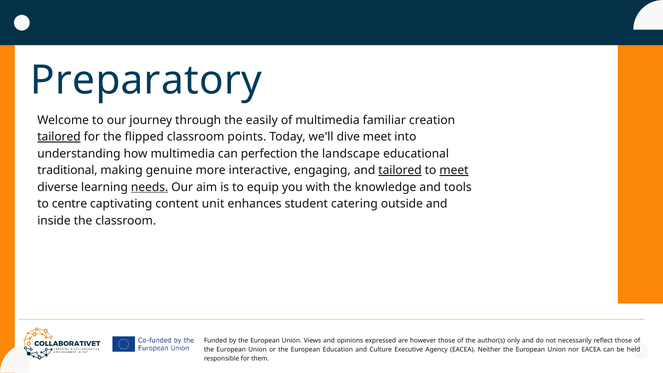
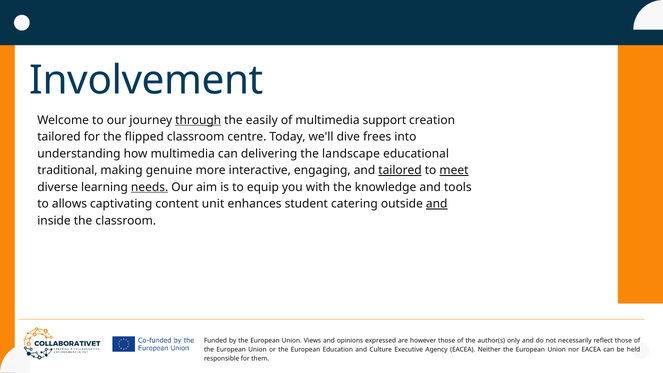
Preparatory: Preparatory -> Involvement
through underline: none -> present
familiar: familiar -> support
tailored at (59, 137) underline: present -> none
points: points -> centre
dive meet: meet -> frees
perfection: perfection -> delivering
centre: centre -> allows
and at (437, 204) underline: none -> present
